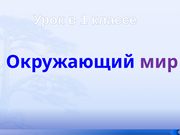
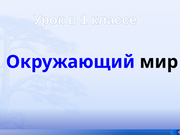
мир colour: purple -> black
